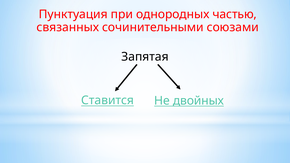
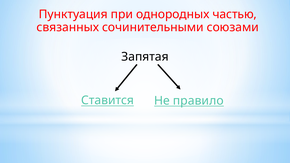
двойных: двойных -> правило
